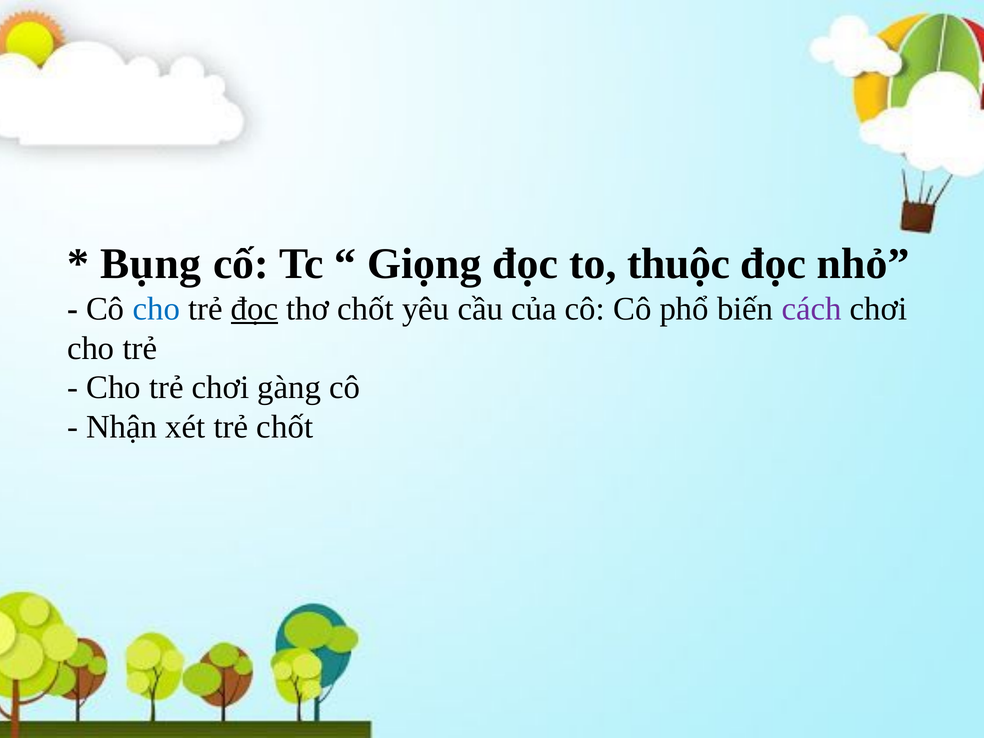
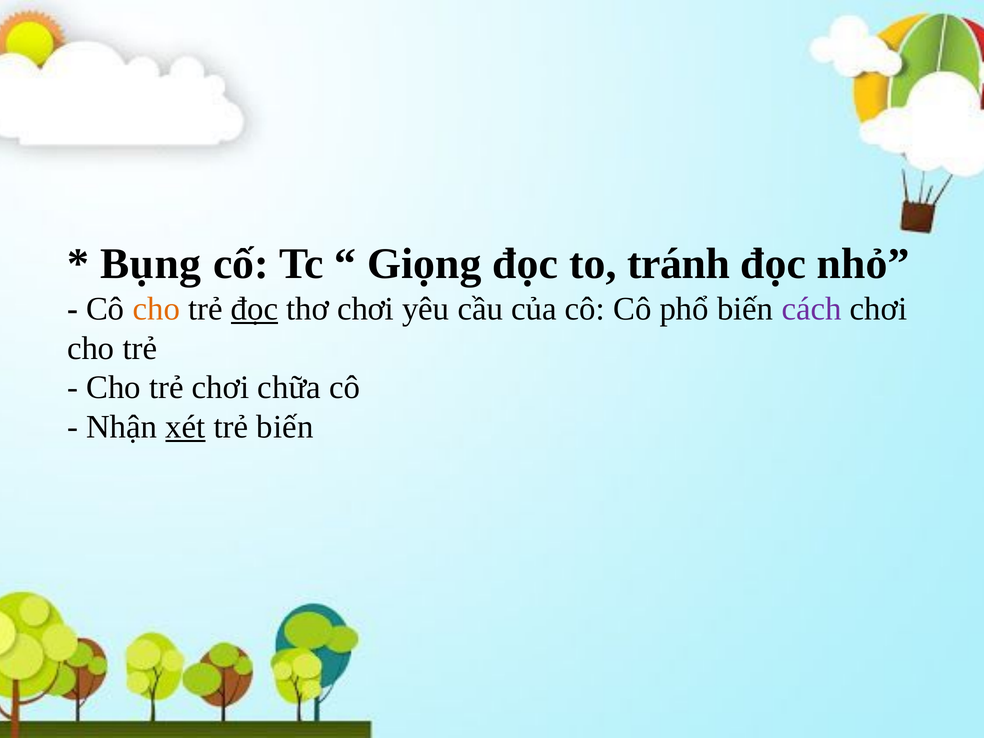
thuộc: thuộc -> tránh
cho at (156, 309) colour: blue -> orange
thơ chốt: chốt -> chơi
gàng: gàng -> chữa
xét underline: none -> present
trẻ chốt: chốt -> biến
